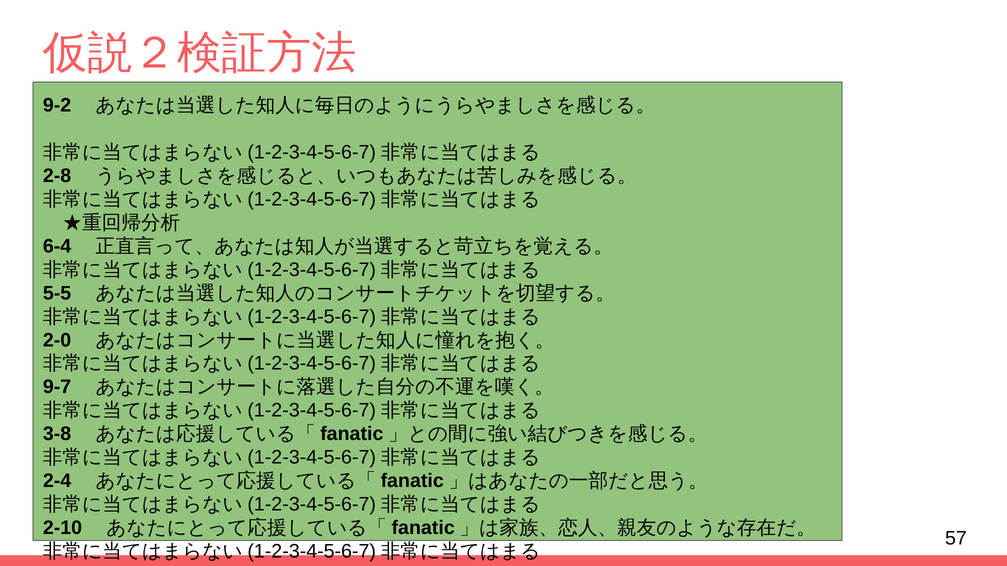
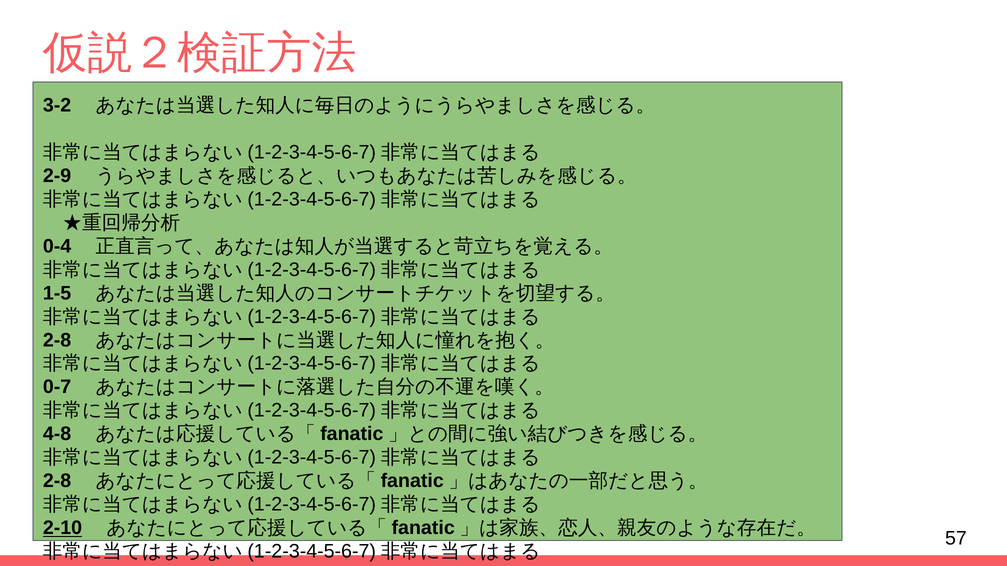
9-2: 9-2 -> 3-2
2-8: 2-8 -> 2-9
6-4: 6-4 -> 0-4
5-5: 5-5 -> 1-5
2-0 at (57, 340): 2-0 -> 2-8
9-7: 9-7 -> 0-7
3-8: 3-8 -> 4-8
2-4 at (57, 481): 2-4 -> 2-8
2-10 underline: none -> present
